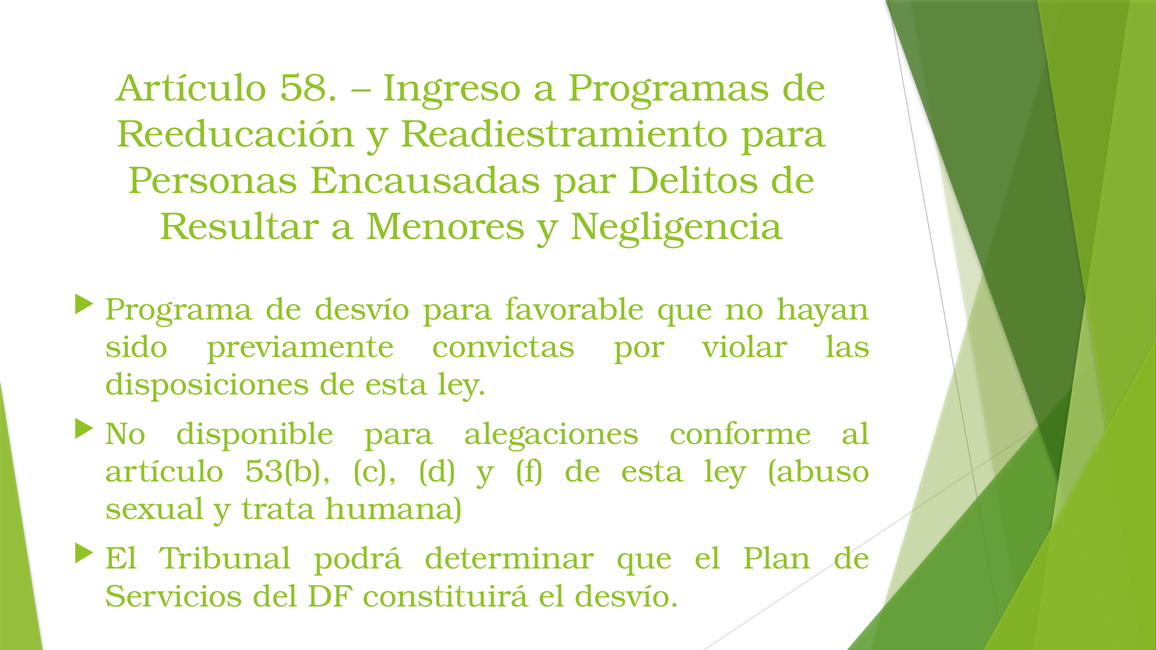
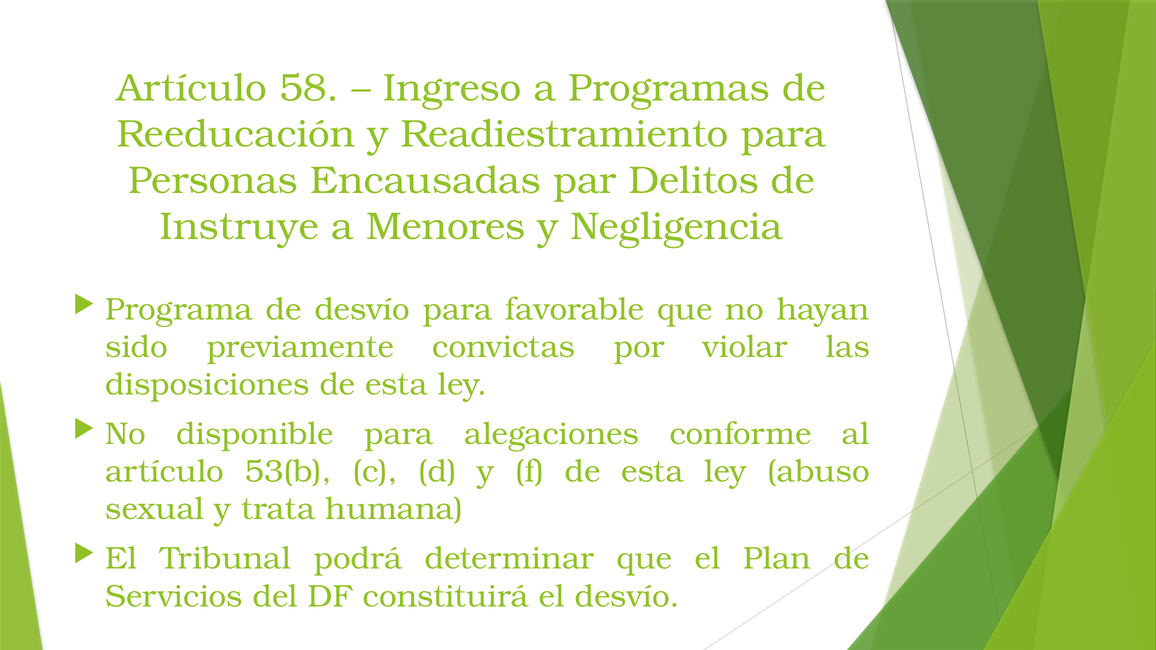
Resultar: Resultar -> Instruye
